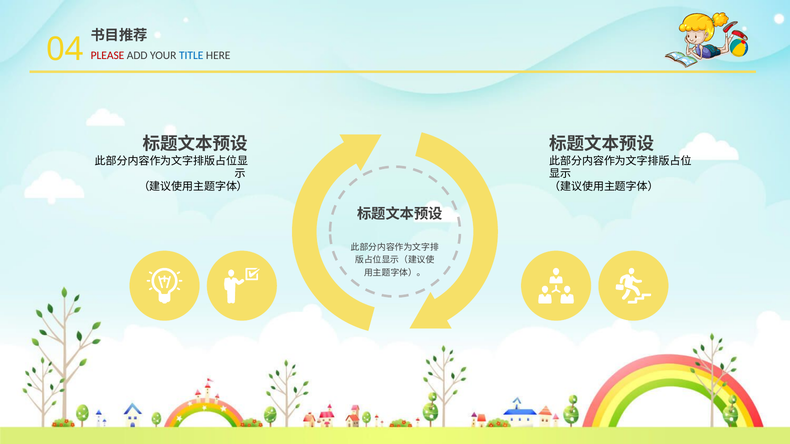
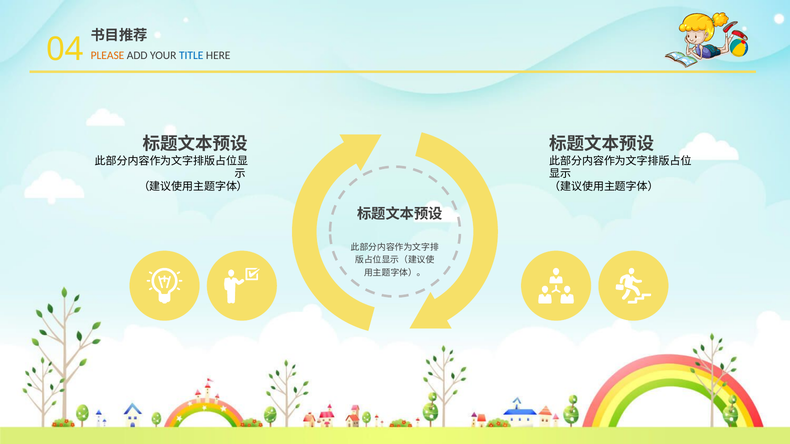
PLEASE colour: red -> orange
